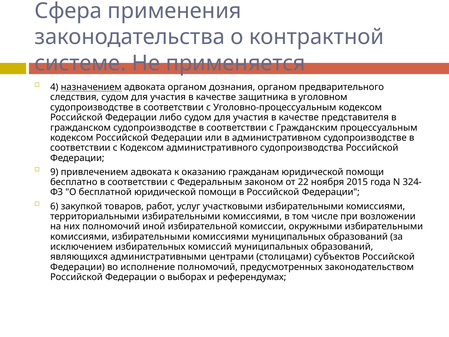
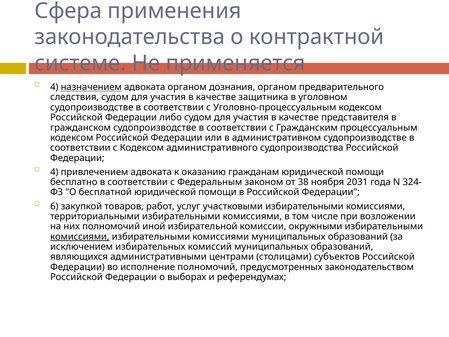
9 at (54, 172): 9 -> 4
22: 22 -> 38
2015: 2015 -> 2031
комиссиями at (80, 236) underline: none -> present
